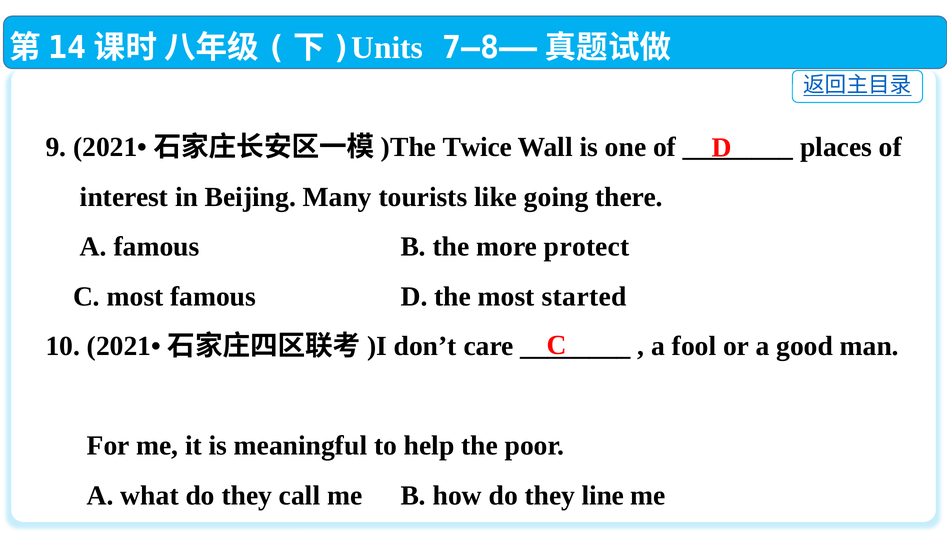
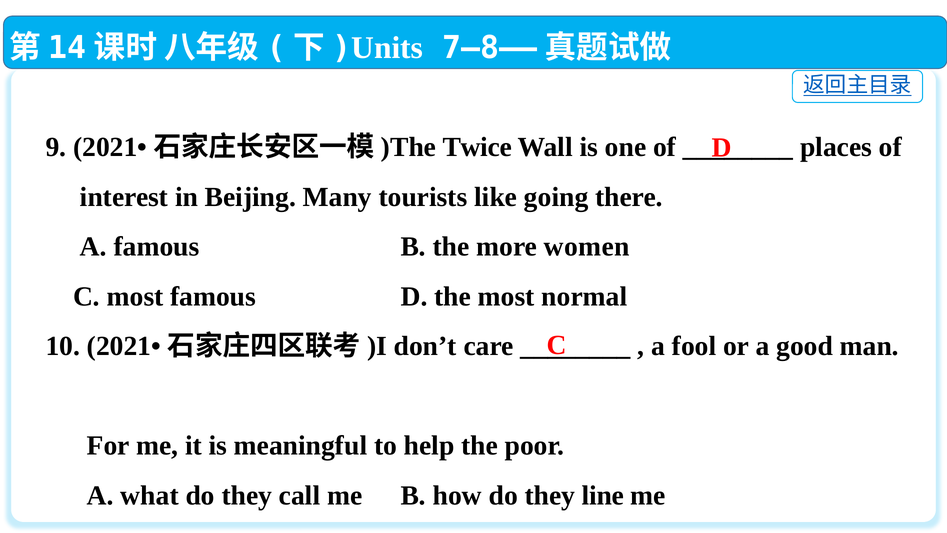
protect: protect -> women
started: started -> normal
